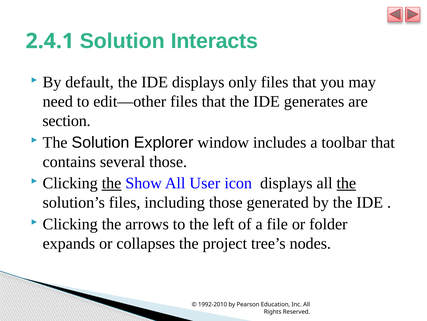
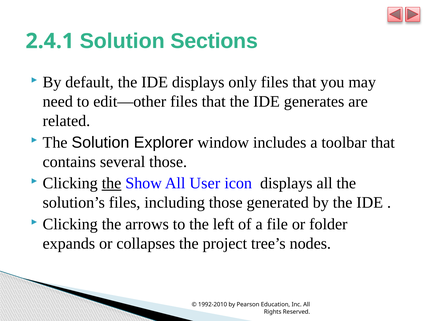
Interacts: Interacts -> Sections
section: section -> related
the at (346, 183) underline: present -> none
